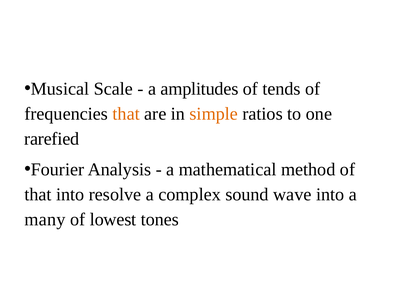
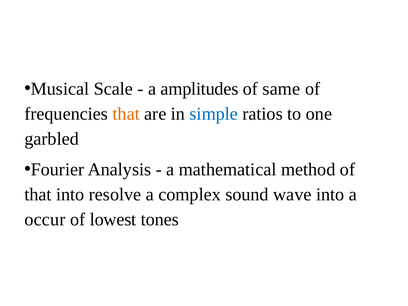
tends: tends -> same
simple colour: orange -> blue
rarefied: rarefied -> garbled
many: many -> occur
